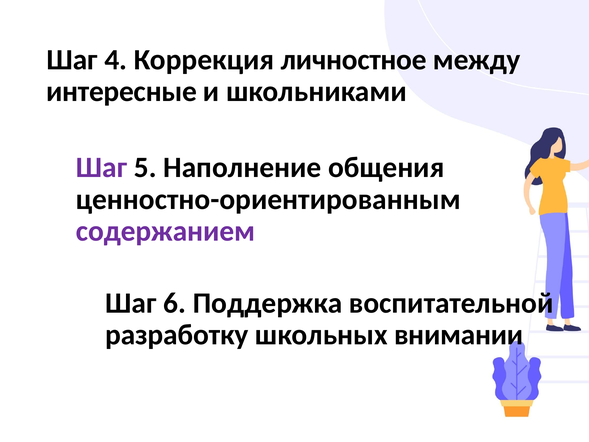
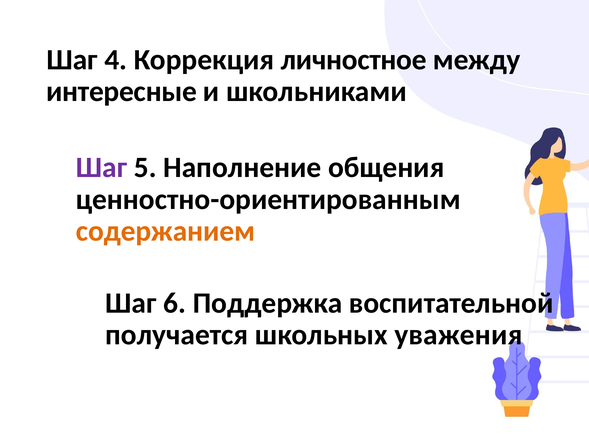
содержанием colour: purple -> orange
разработку: разработку -> получается
внимании: внимании -> уважения
